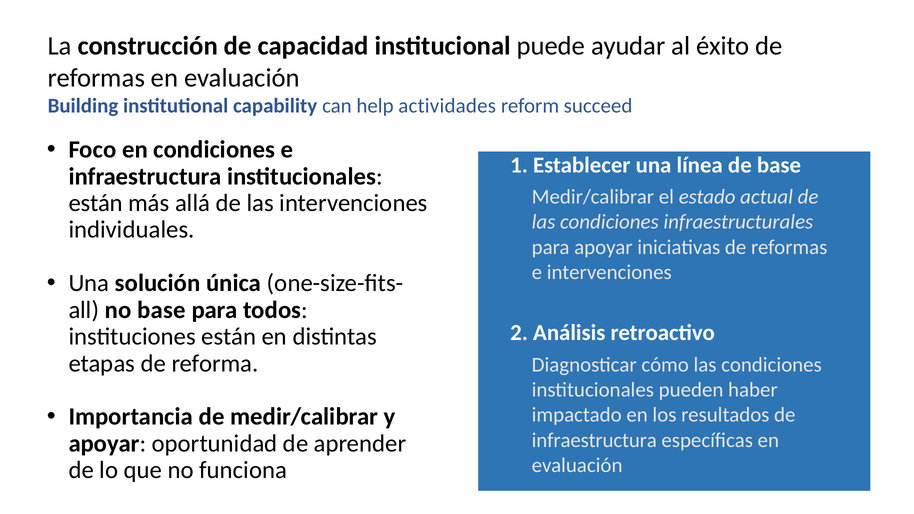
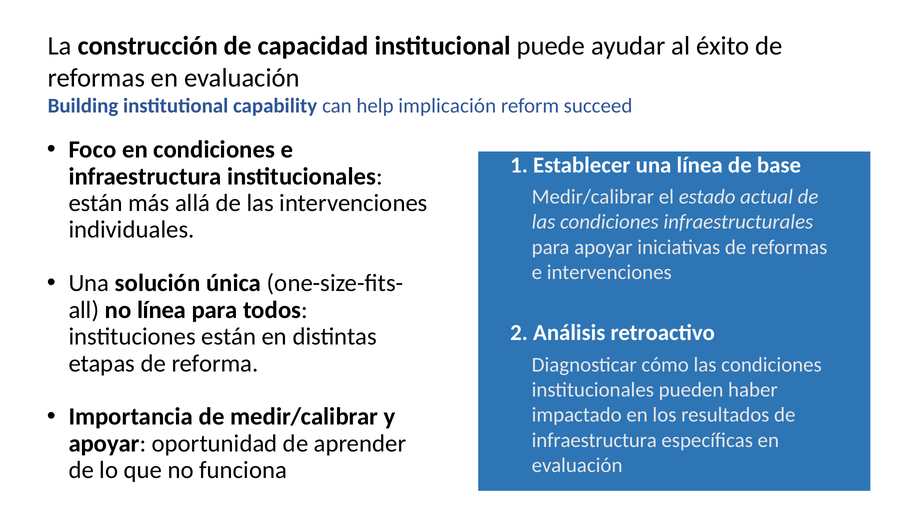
actividades: actividades -> implicación
no base: base -> línea
